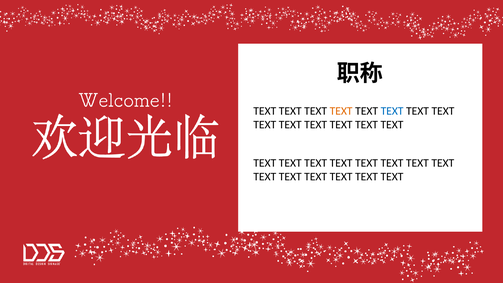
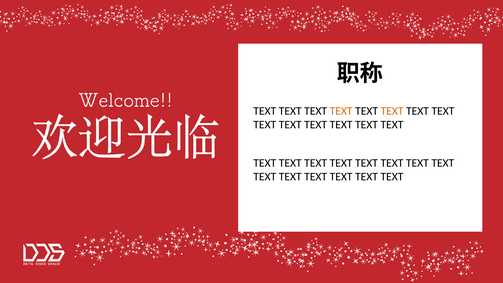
TEXT at (392, 111) colour: blue -> orange
